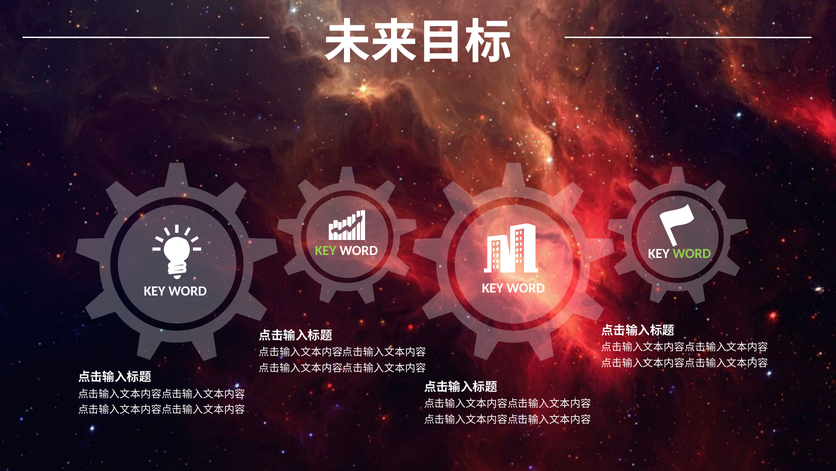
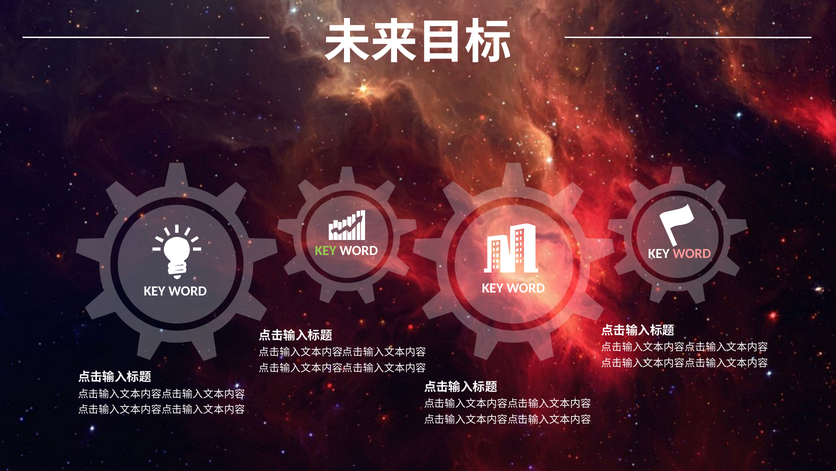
WORD at (692, 253) colour: light green -> pink
